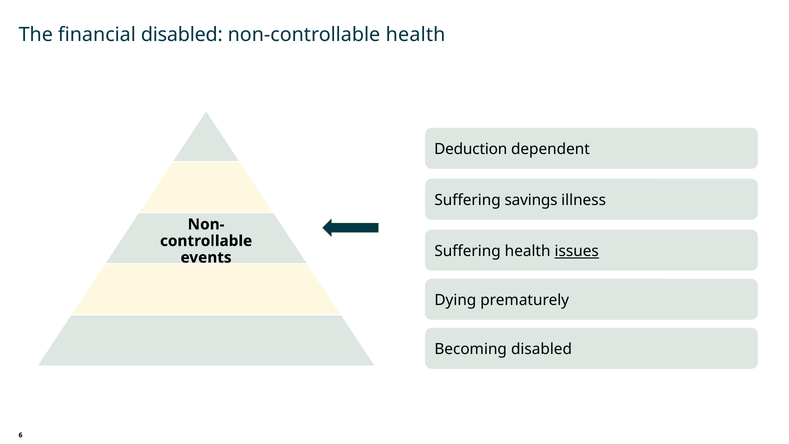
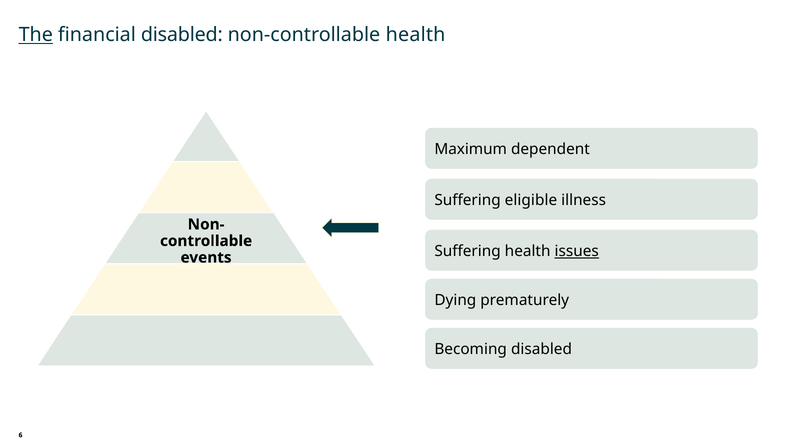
The underline: none -> present
Deduction: Deduction -> Maximum
savings: savings -> eligible
